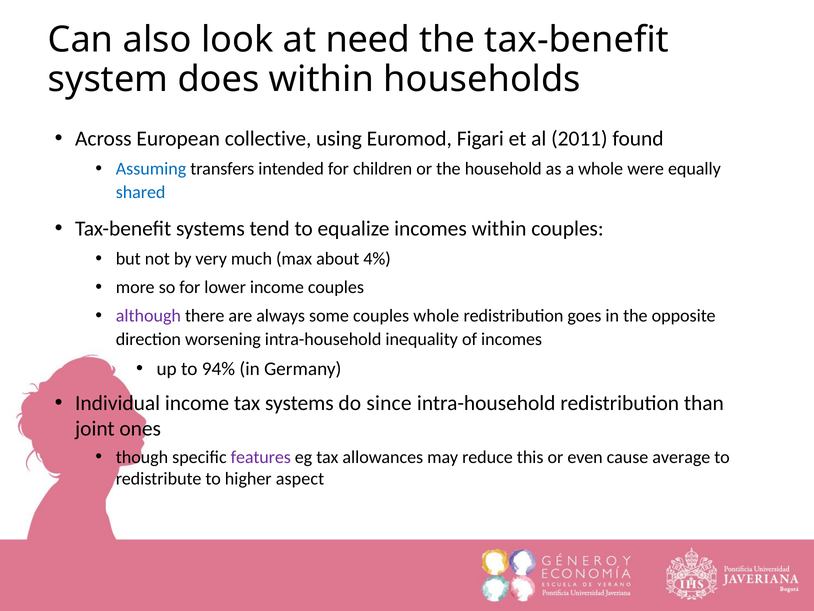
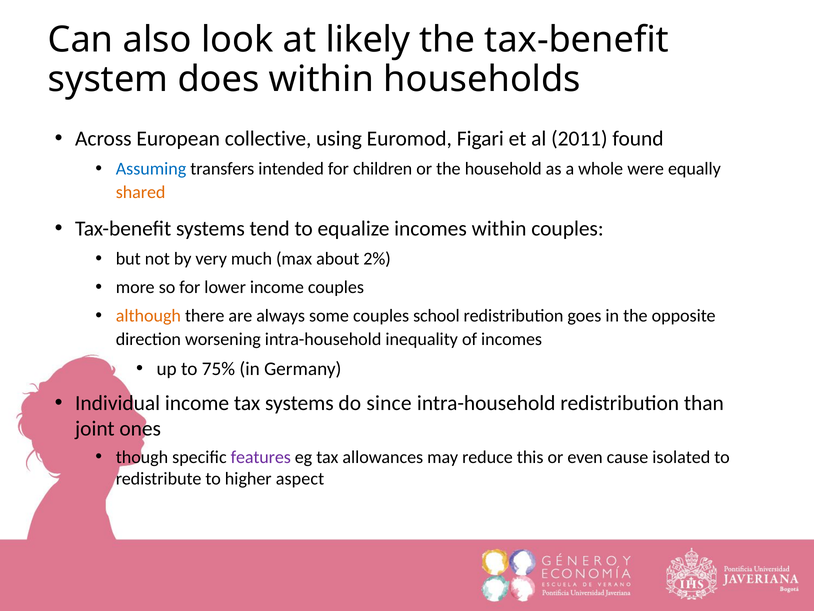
need: need -> likely
shared colour: blue -> orange
4%: 4% -> 2%
although colour: purple -> orange
couples whole: whole -> school
94%: 94% -> 75%
average: average -> isolated
